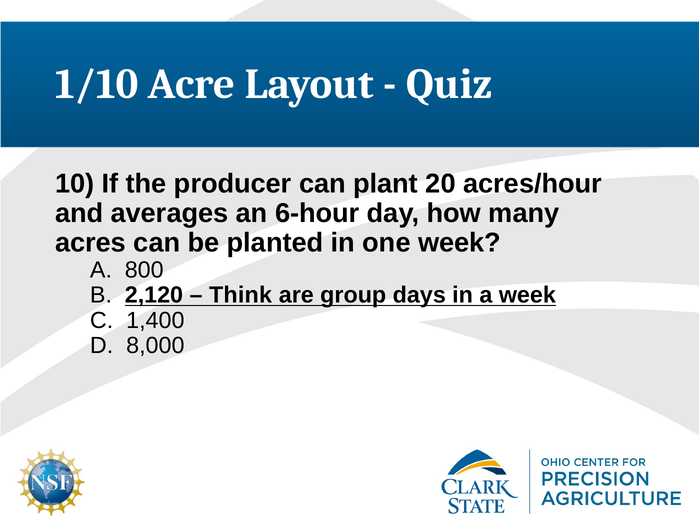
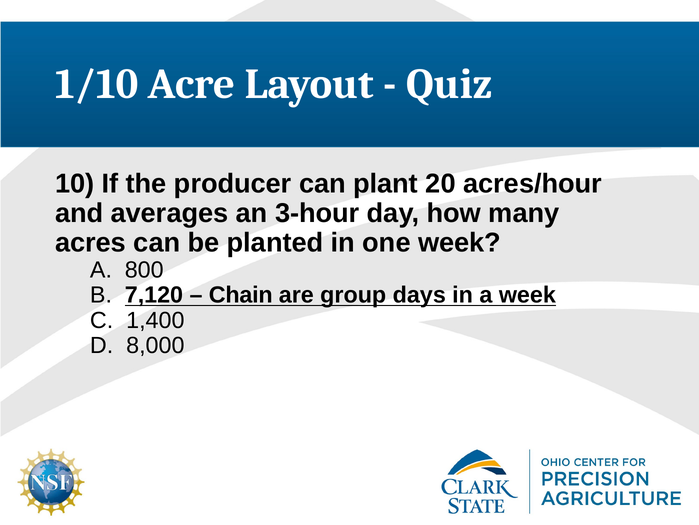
6-hour: 6-hour -> 3-hour
2,120: 2,120 -> 7,120
Think: Think -> Chain
